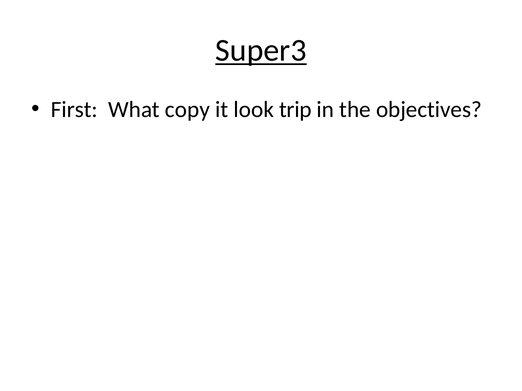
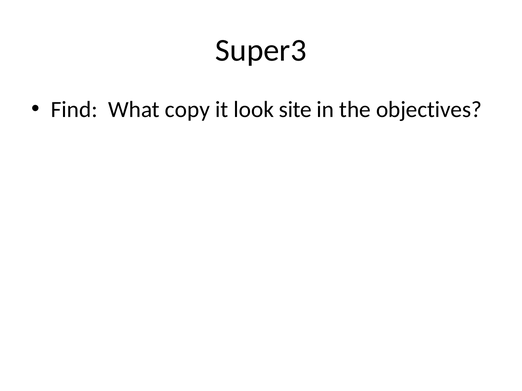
Super3 underline: present -> none
First: First -> Find
trip: trip -> site
